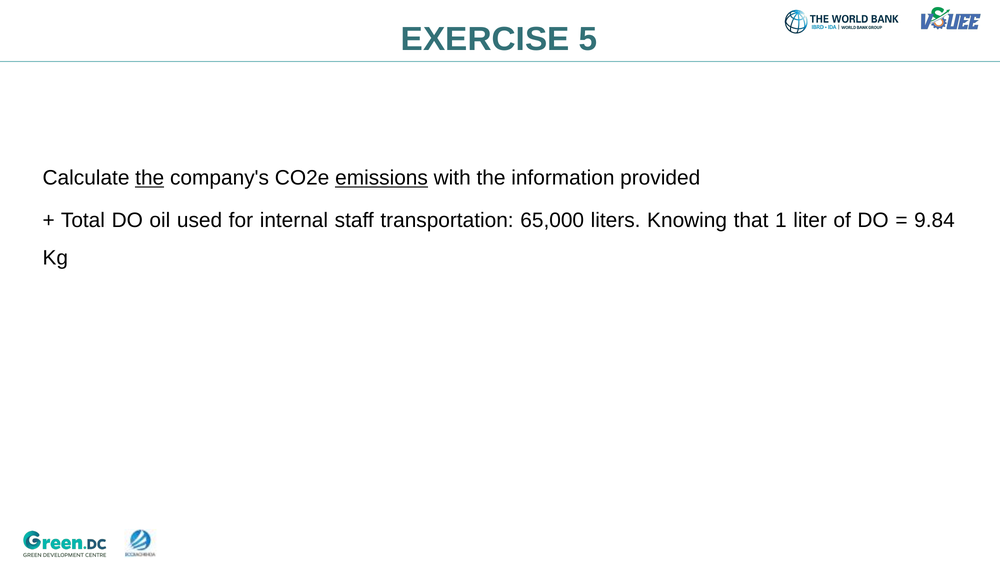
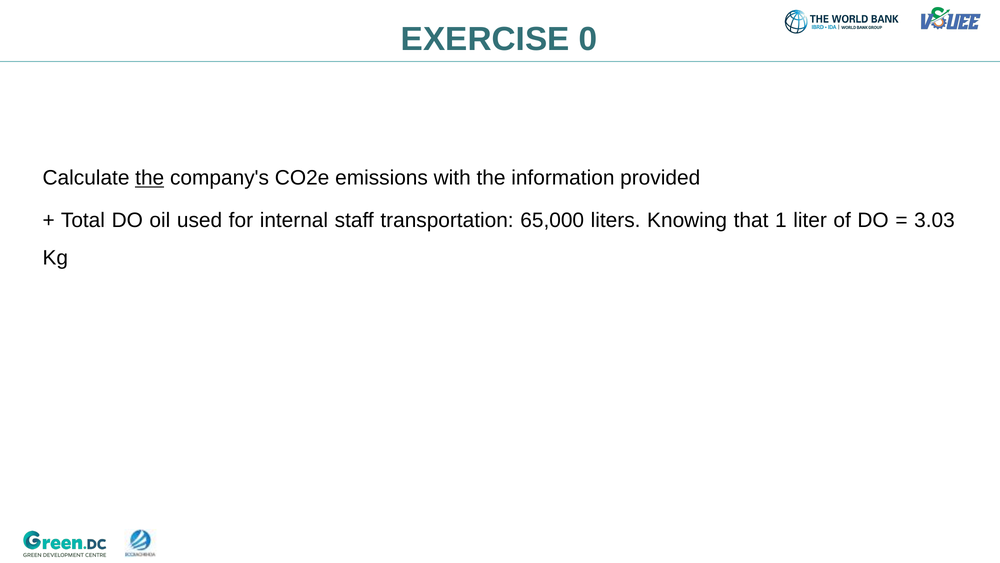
5: 5 -> 0
emissions underline: present -> none
9.84: 9.84 -> 3.03
